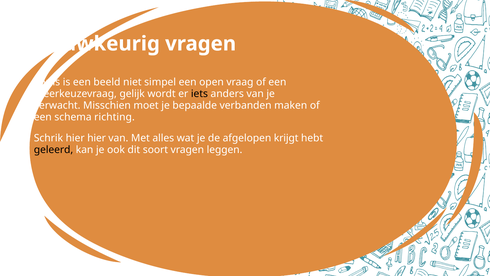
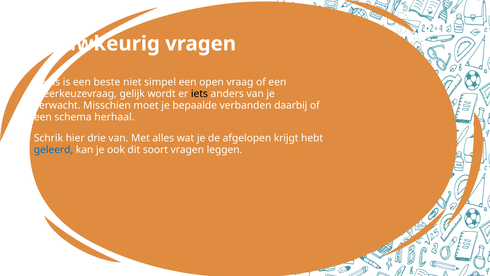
beeld: beeld -> beste
maken: maken -> daarbij
richting: richting -> herhaal
hier hier: hier -> drie
geleerd colour: black -> blue
